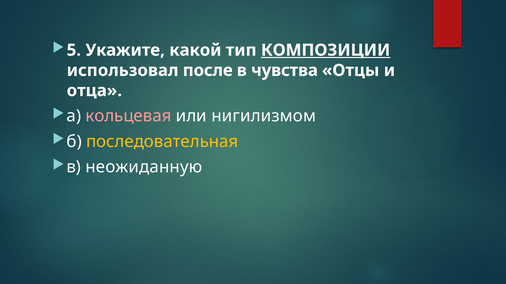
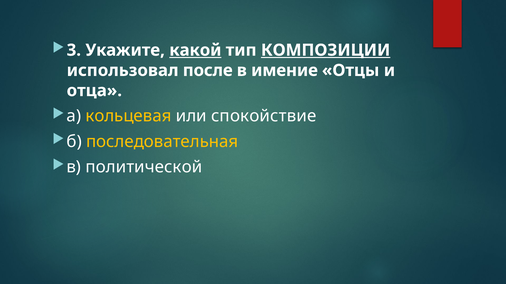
5: 5 -> 3
какой underline: none -> present
чувства: чувства -> имение
кольцевая colour: pink -> yellow
нигилизмом: нигилизмом -> спокойствие
неожиданную: неожиданную -> политической
